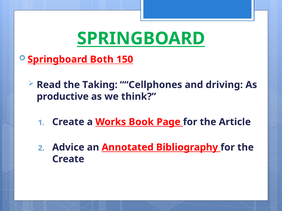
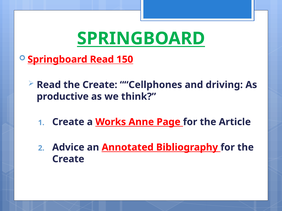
Springboard Both: Both -> Read
Read the Taking: Taking -> Create
Book: Book -> Anne
